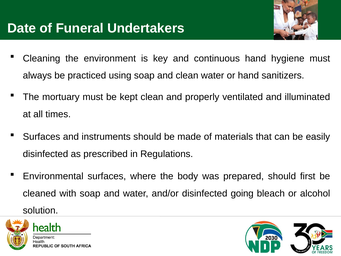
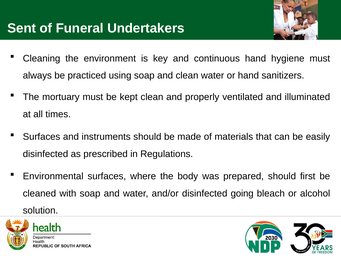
Date: Date -> Sent
